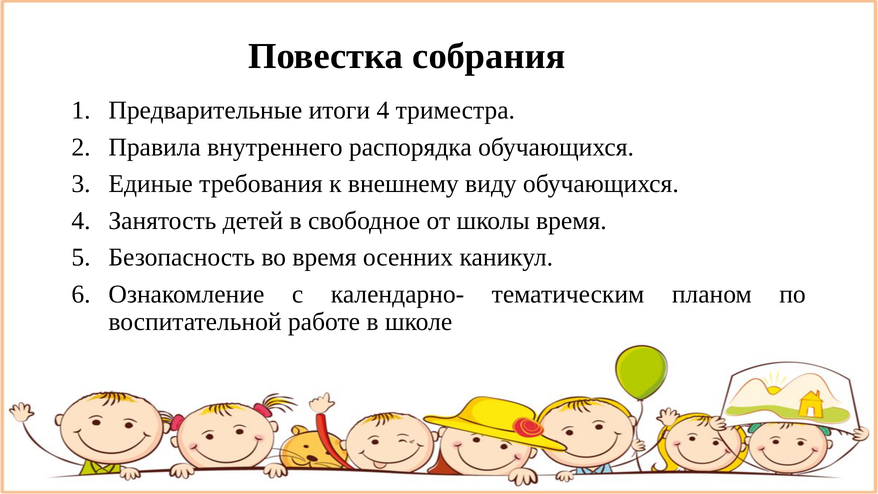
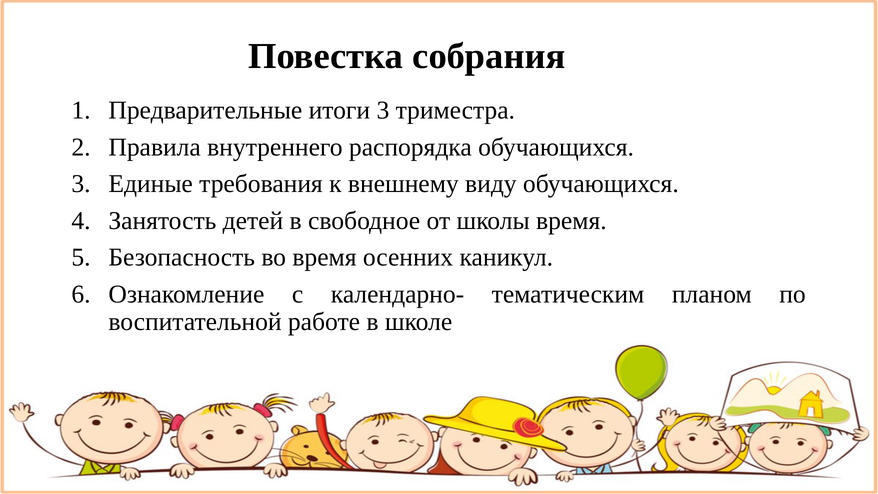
итоги 4: 4 -> 3
